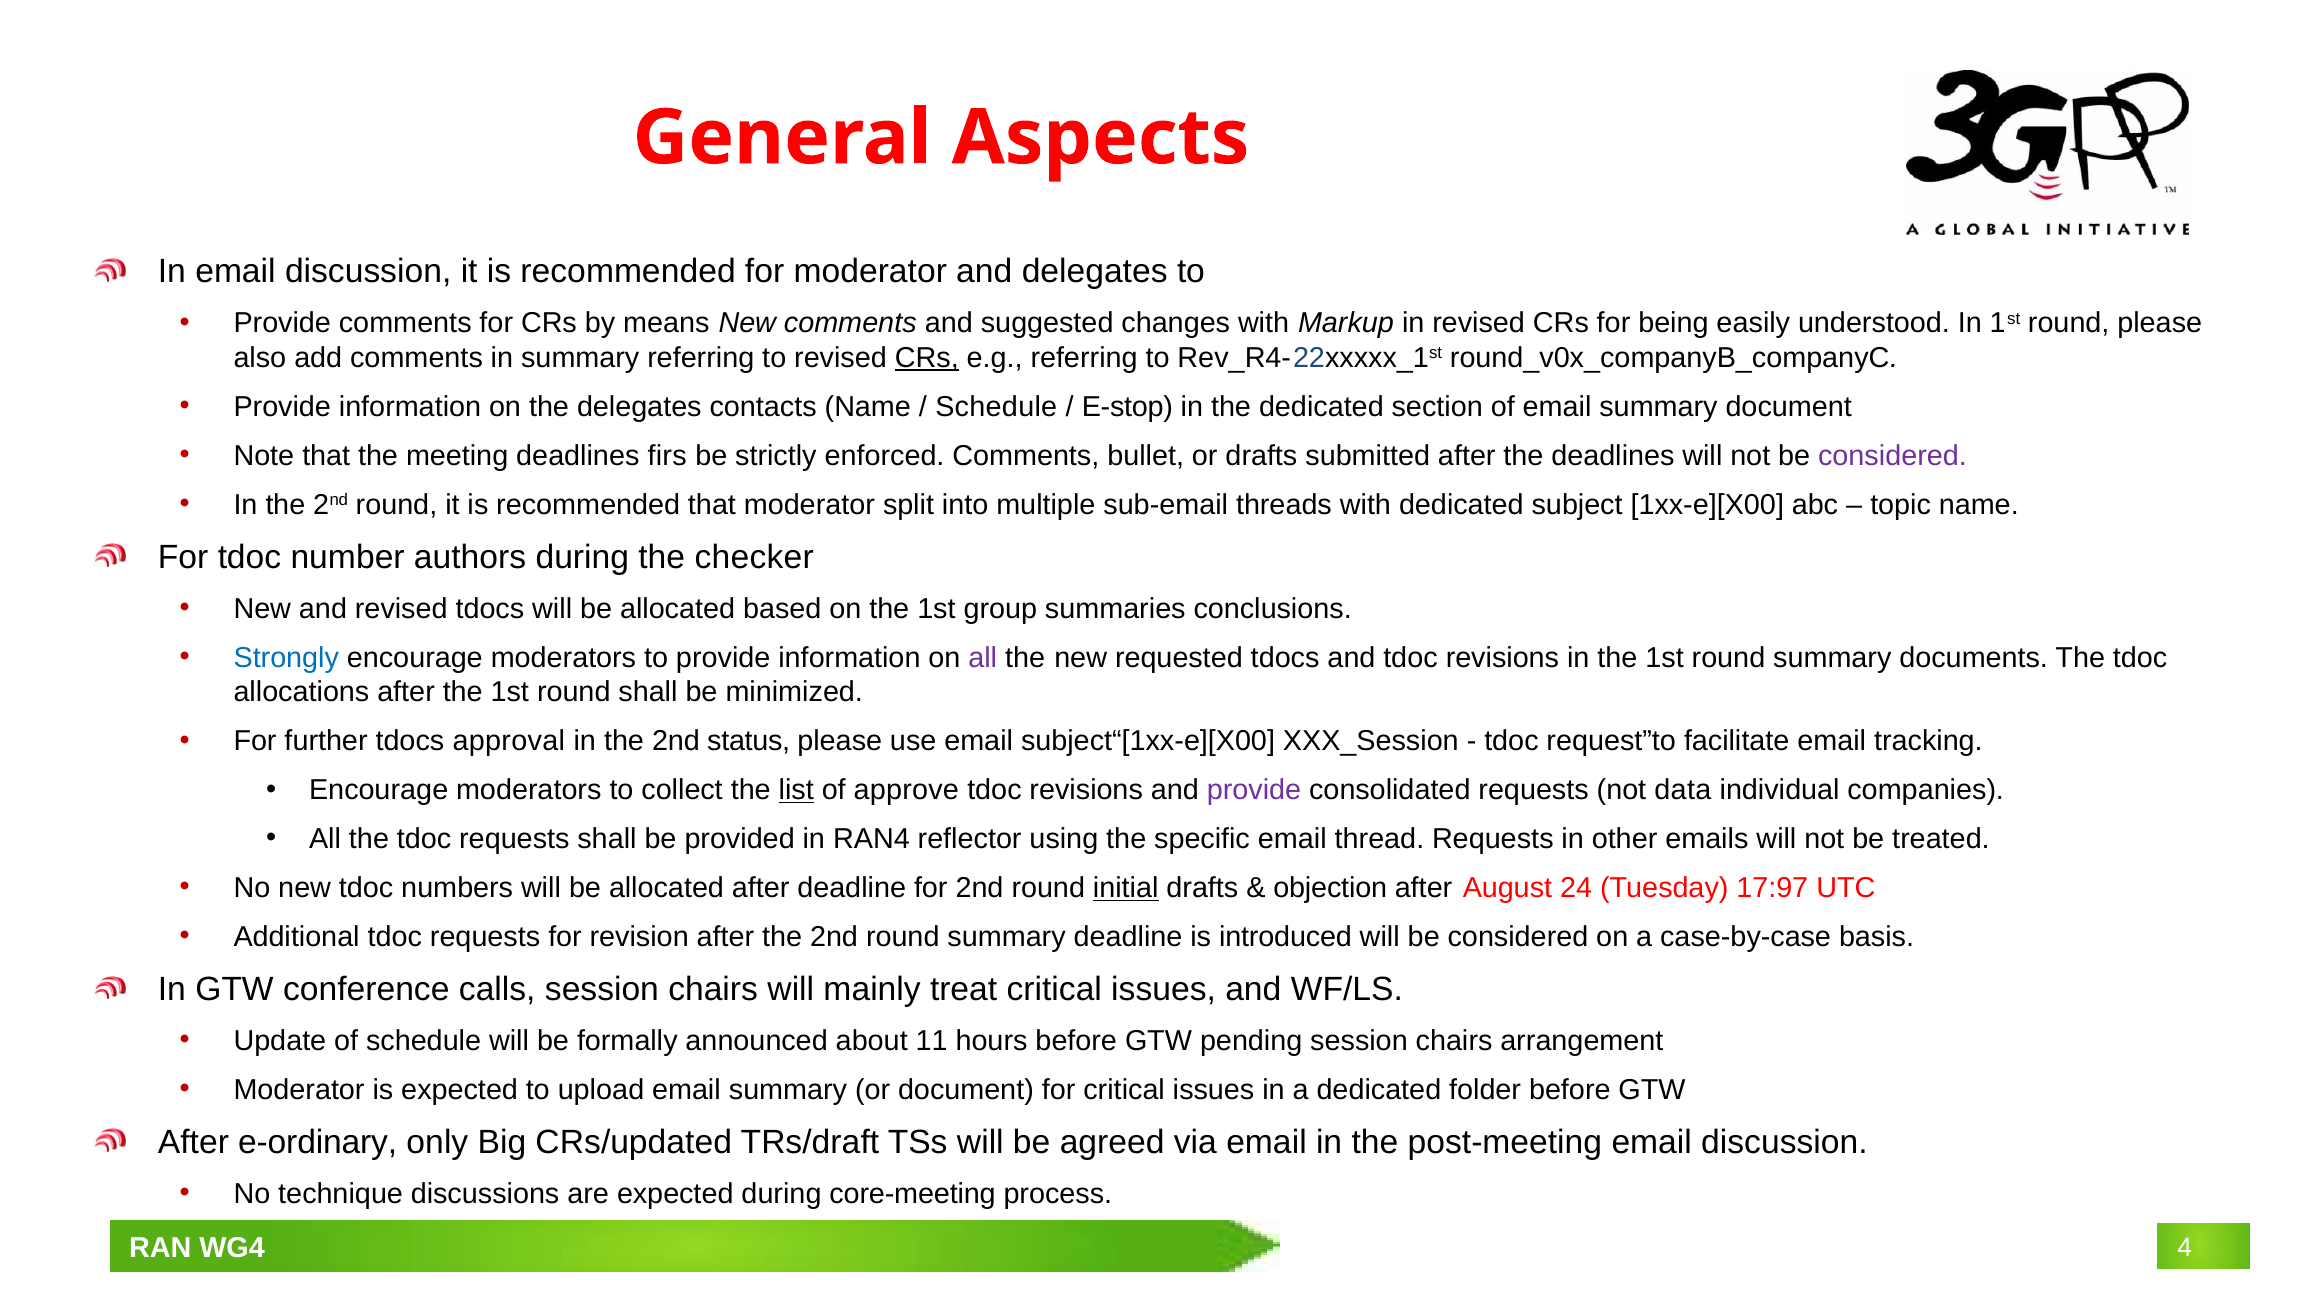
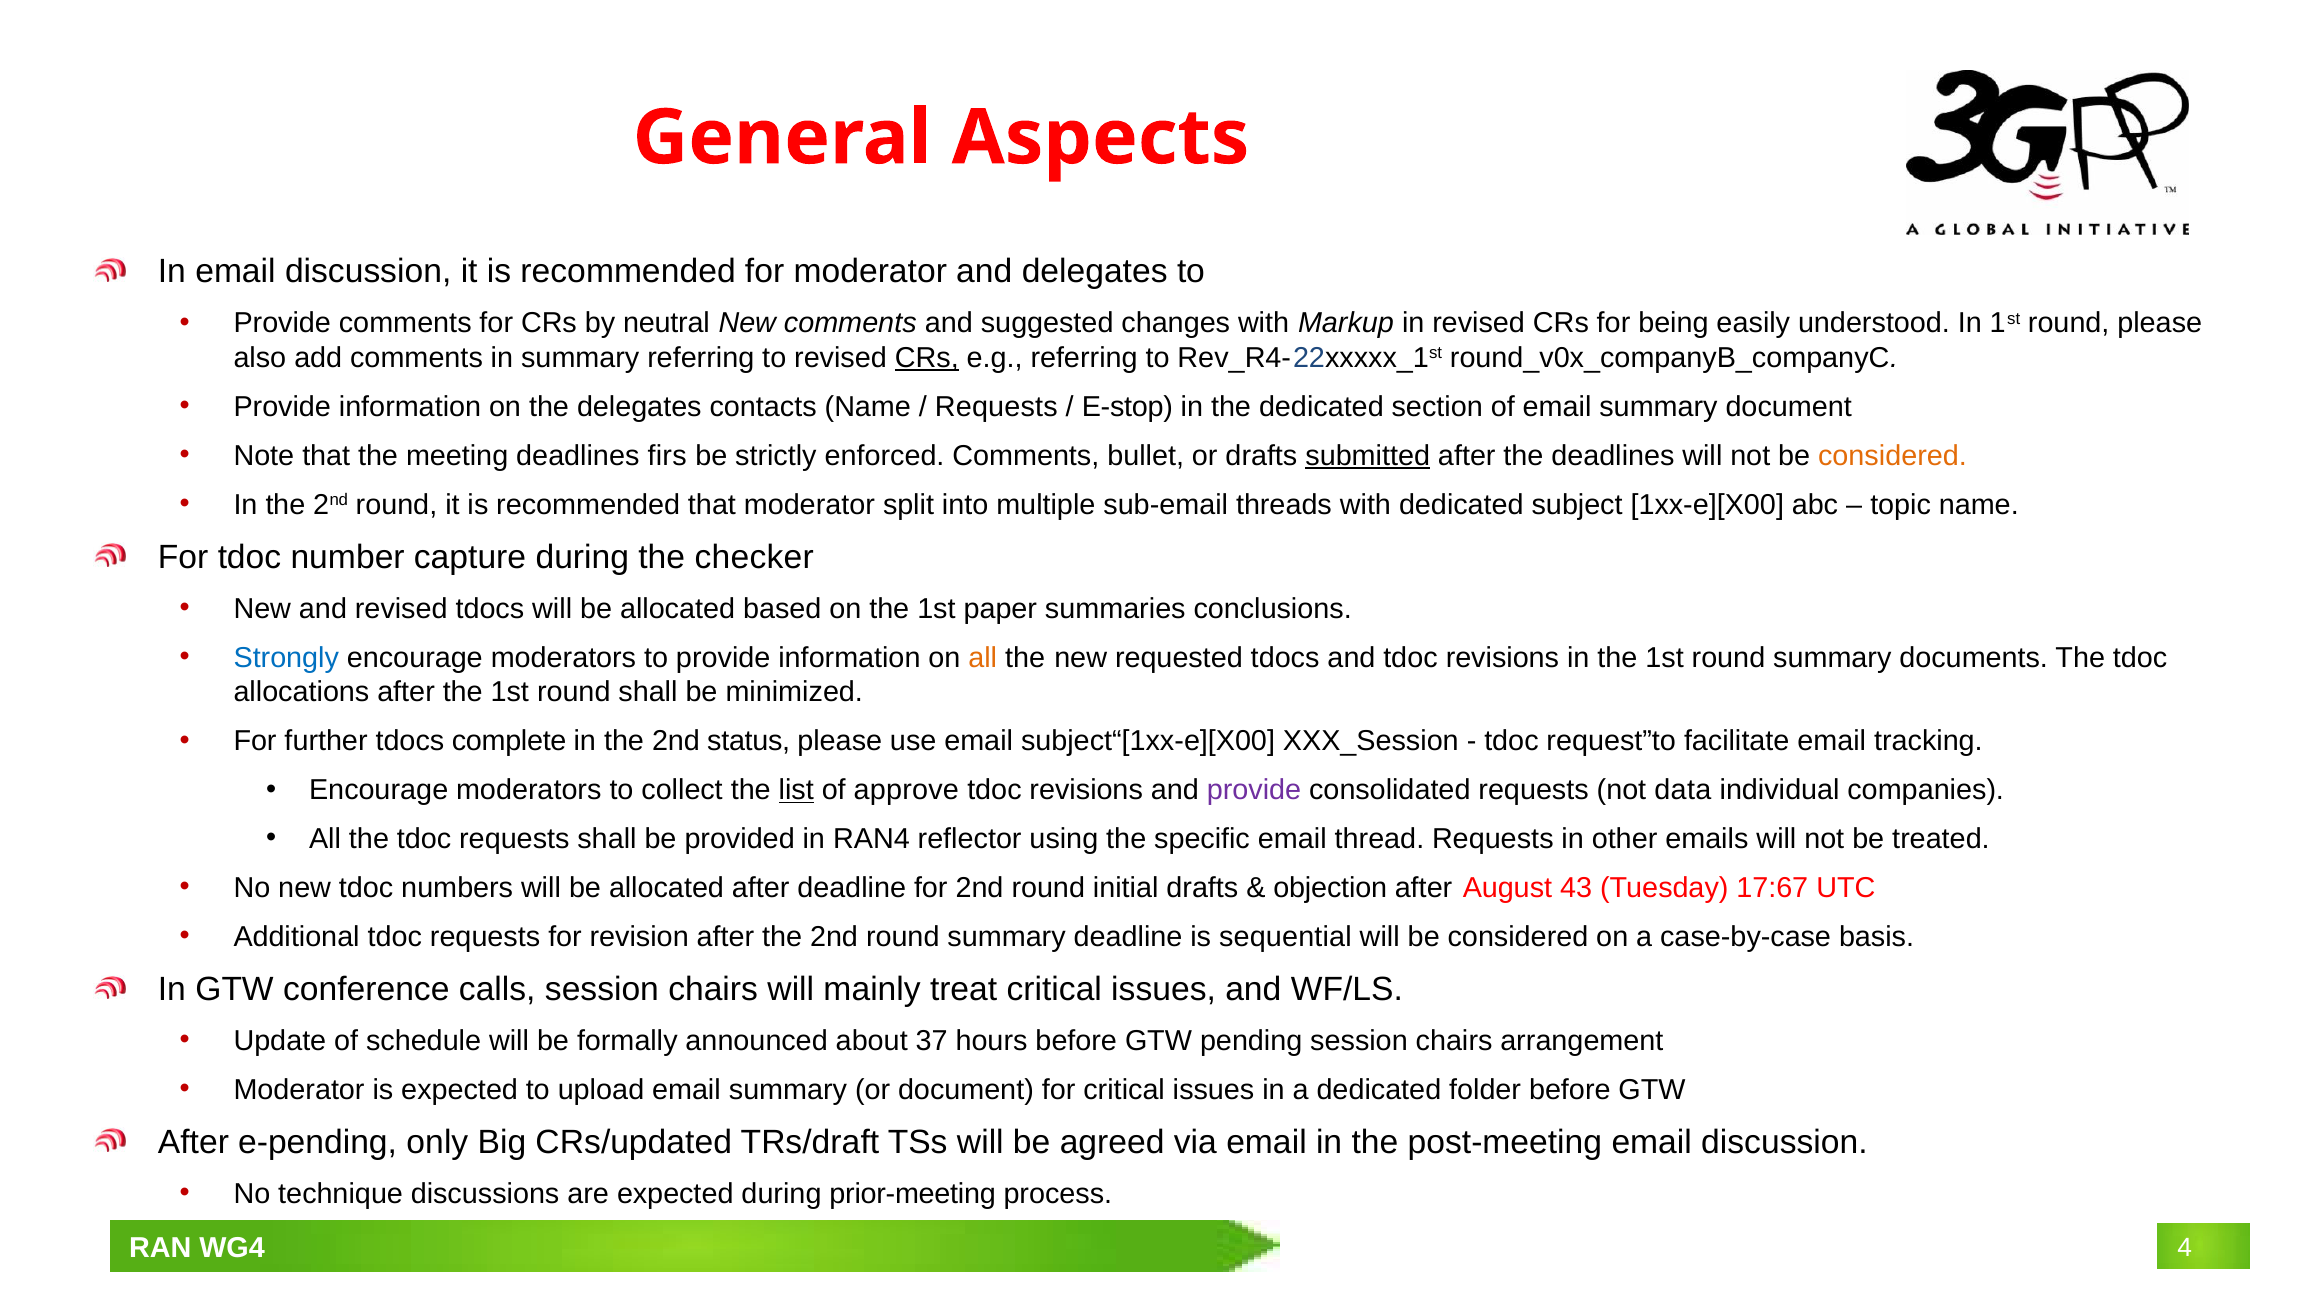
means: means -> neutral
Schedule at (996, 407): Schedule -> Requests
submitted underline: none -> present
considered at (1892, 456) colour: purple -> orange
authors: authors -> capture
group: group -> paper
all at (983, 658) colour: purple -> orange
approval: approval -> complete
initial underline: present -> none
24: 24 -> 43
17:97: 17:97 -> 17:67
introduced: introduced -> sequential
11: 11 -> 37
e-ordinary: e-ordinary -> e-pending
core-meeting: core-meeting -> prior-meeting
